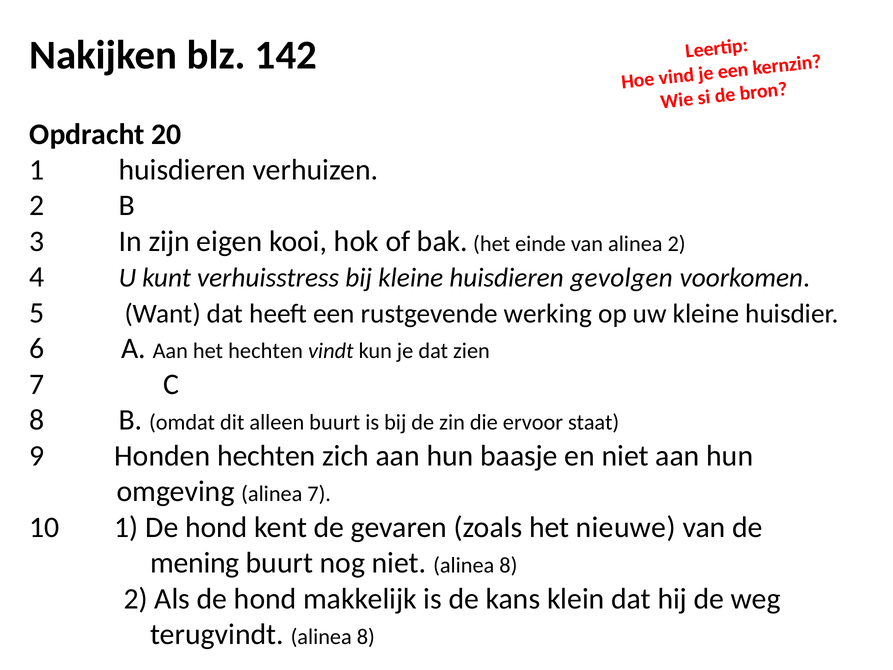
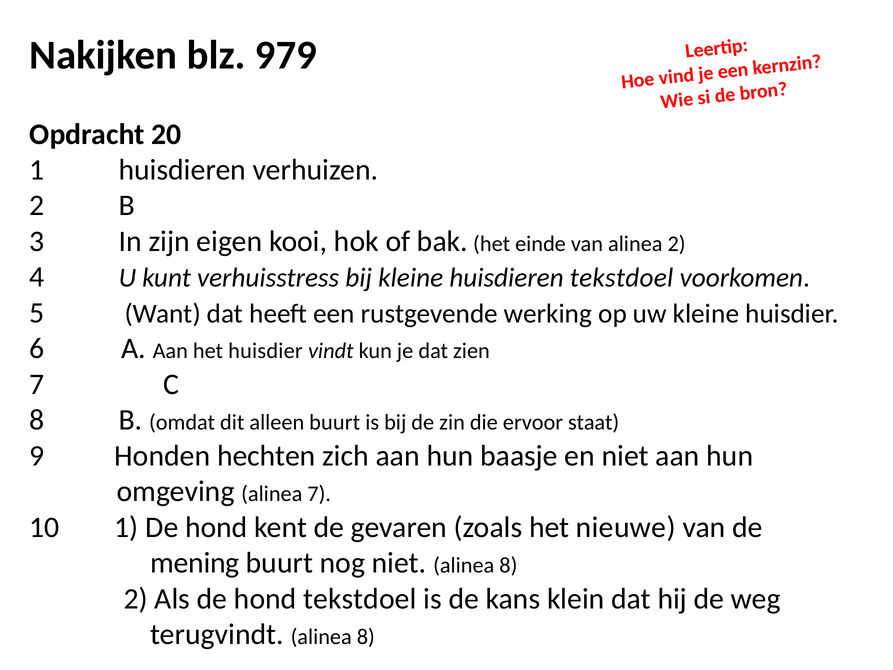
142: 142 -> 979
huisdieren gevolgen: gevolgen -> tekstdoel
het hechten: hechten -> huisdier
hond makkelijk: makkelijk -> tekstdoel
